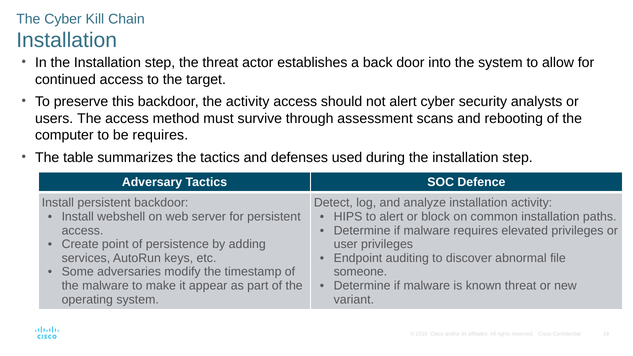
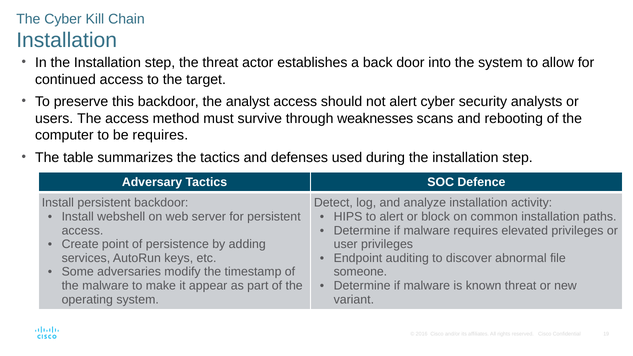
the activity: activity -> analyst
assessment: assessment -> weaknesses
